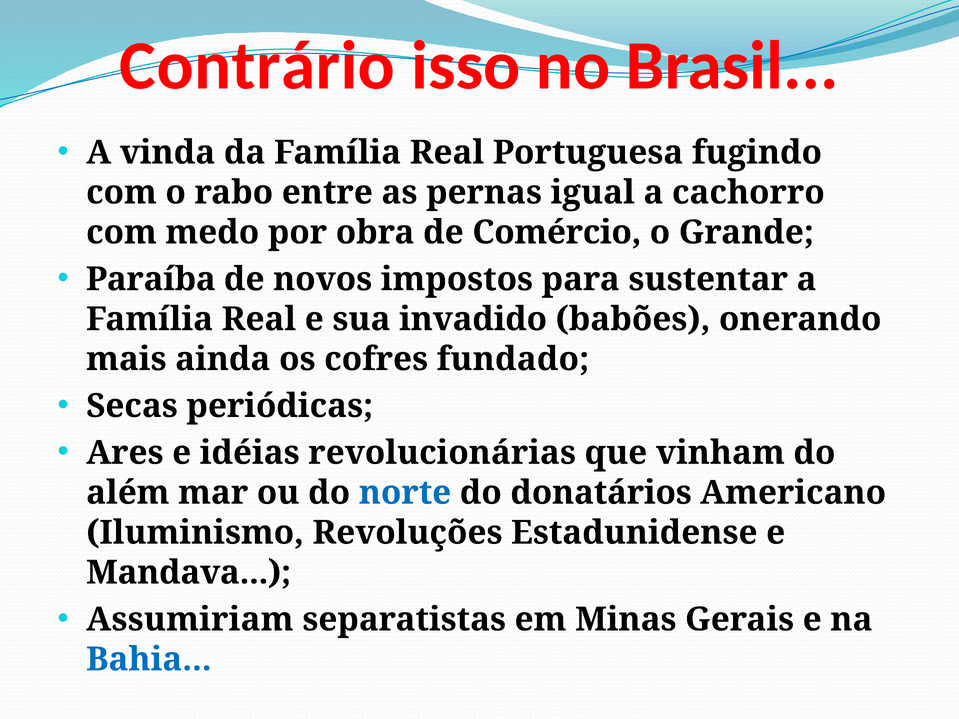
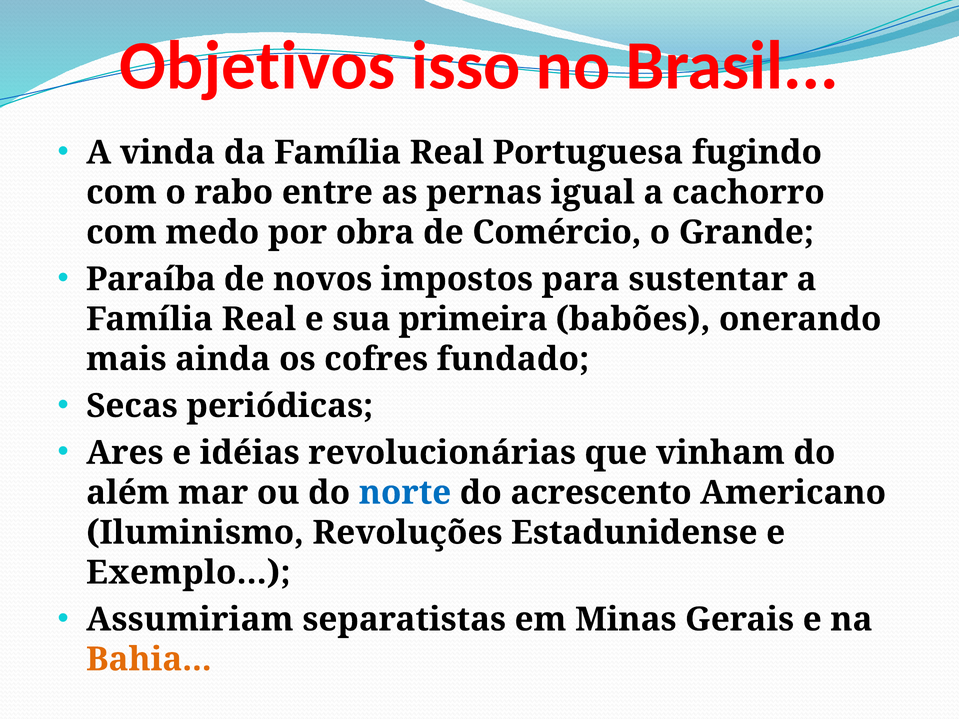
Contrário: Contrário -> Objetivos
invadido: invadido -> primeira
donatários: donatários -> acrescento
Mandava: Mandava -> Exemplo
Bahia colour: blue -> orange
